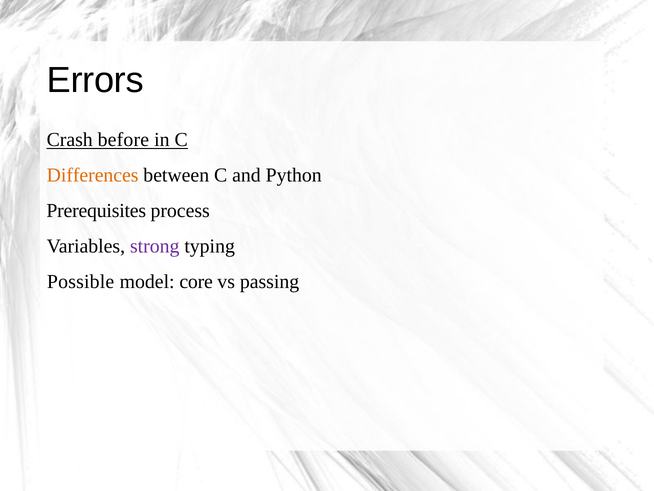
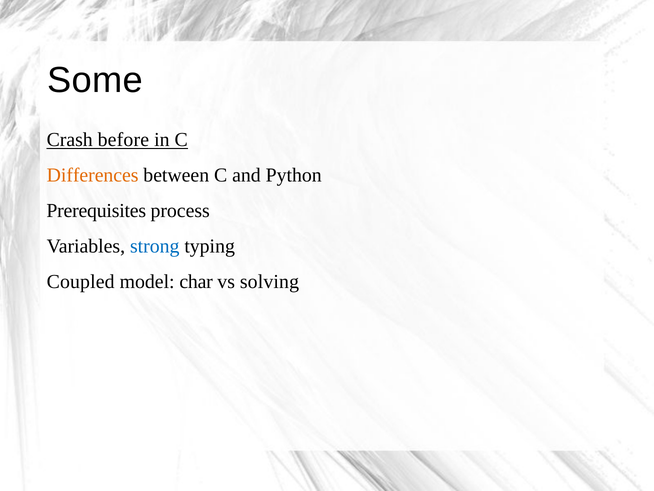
Errors: Errors -> Some
strong colour: purple -> blue
Possible: Possible -> Coupled
core: core -> char
passing: passing -> solving
